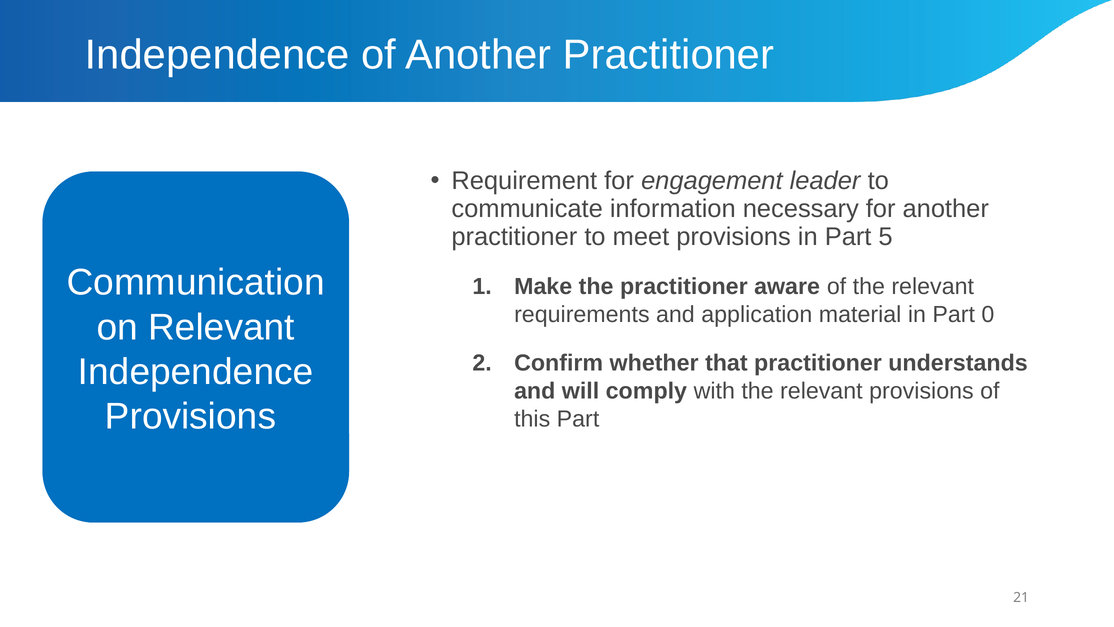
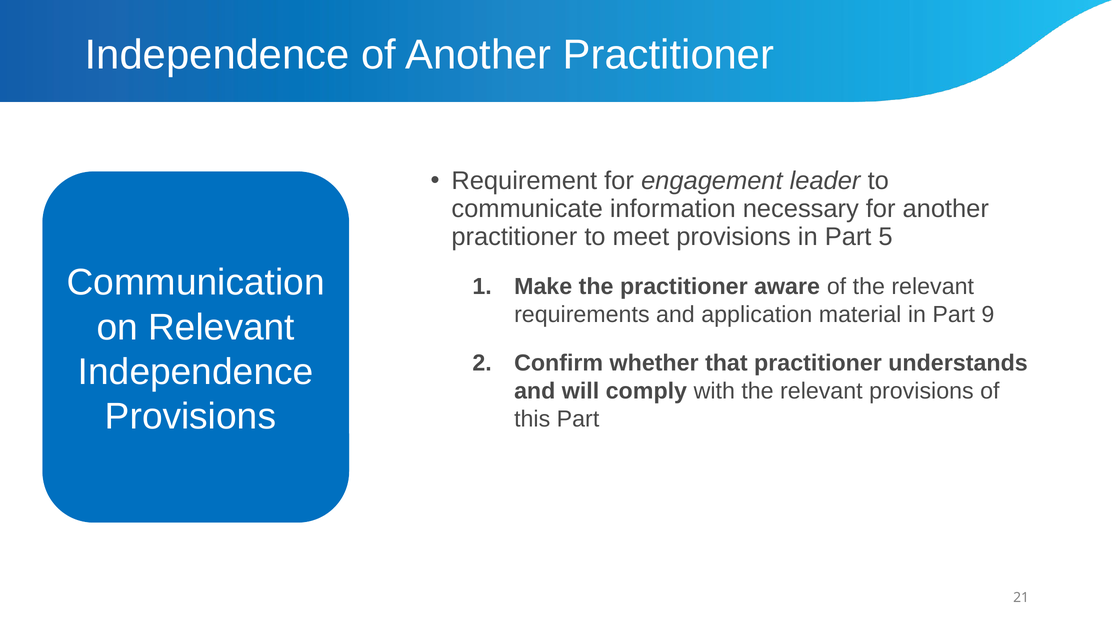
0: 0 -> 9
